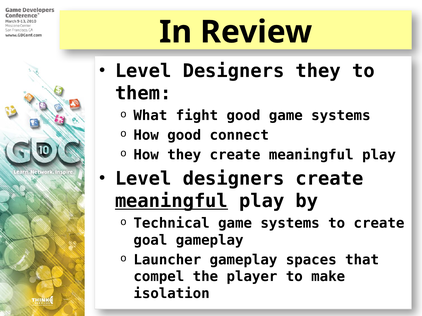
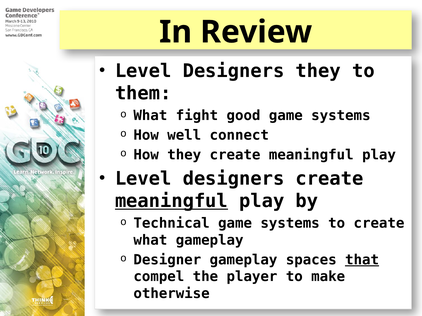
How good: good -> well
goal at (150, 240): goal -> what
Launcher: Launcher -> Designer
that underline: none -> present
isolation: isolation -> otherwise
